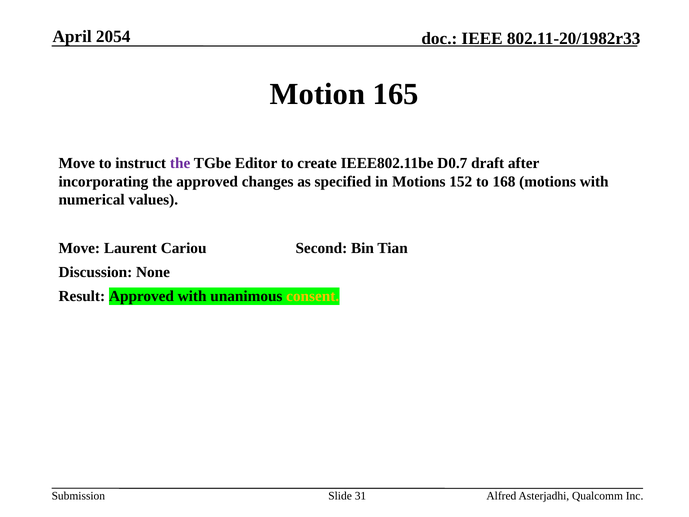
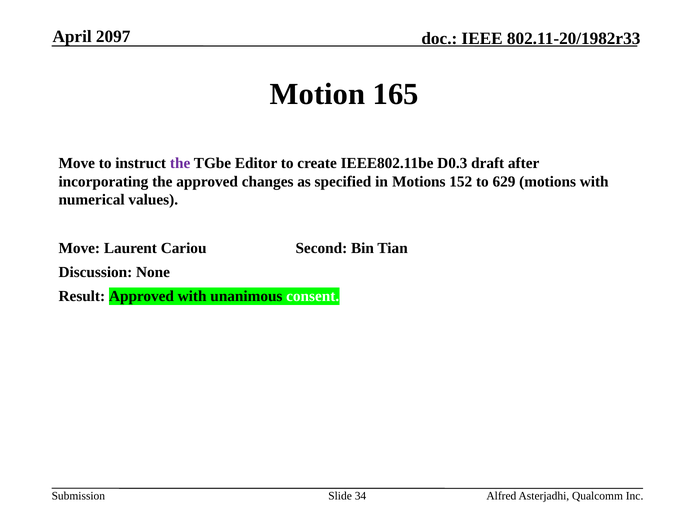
2054: 2054 -> 2097
D0.7: D0.7 -> D0.3
168: 168 -> 629
consent colour: yellow -> white
31: 31 -> 34
